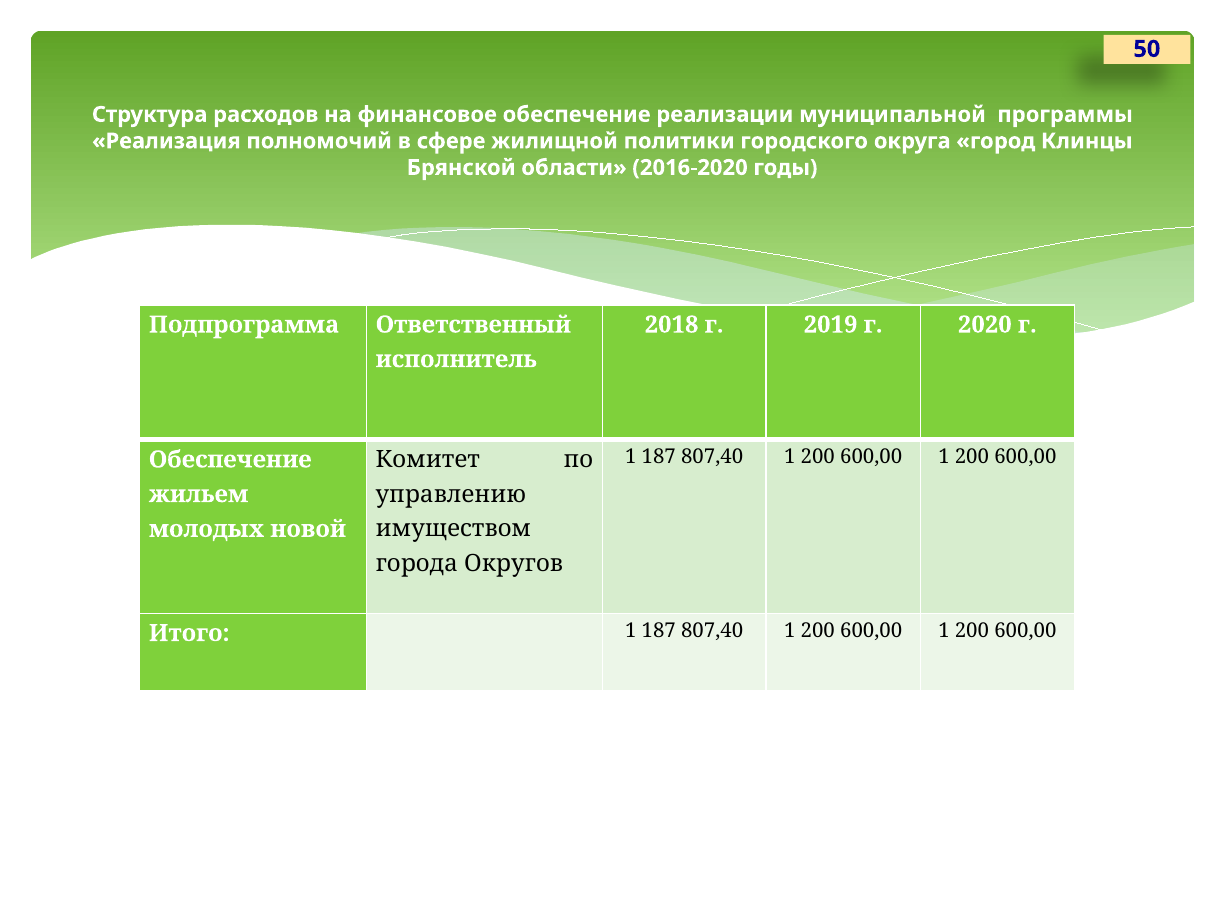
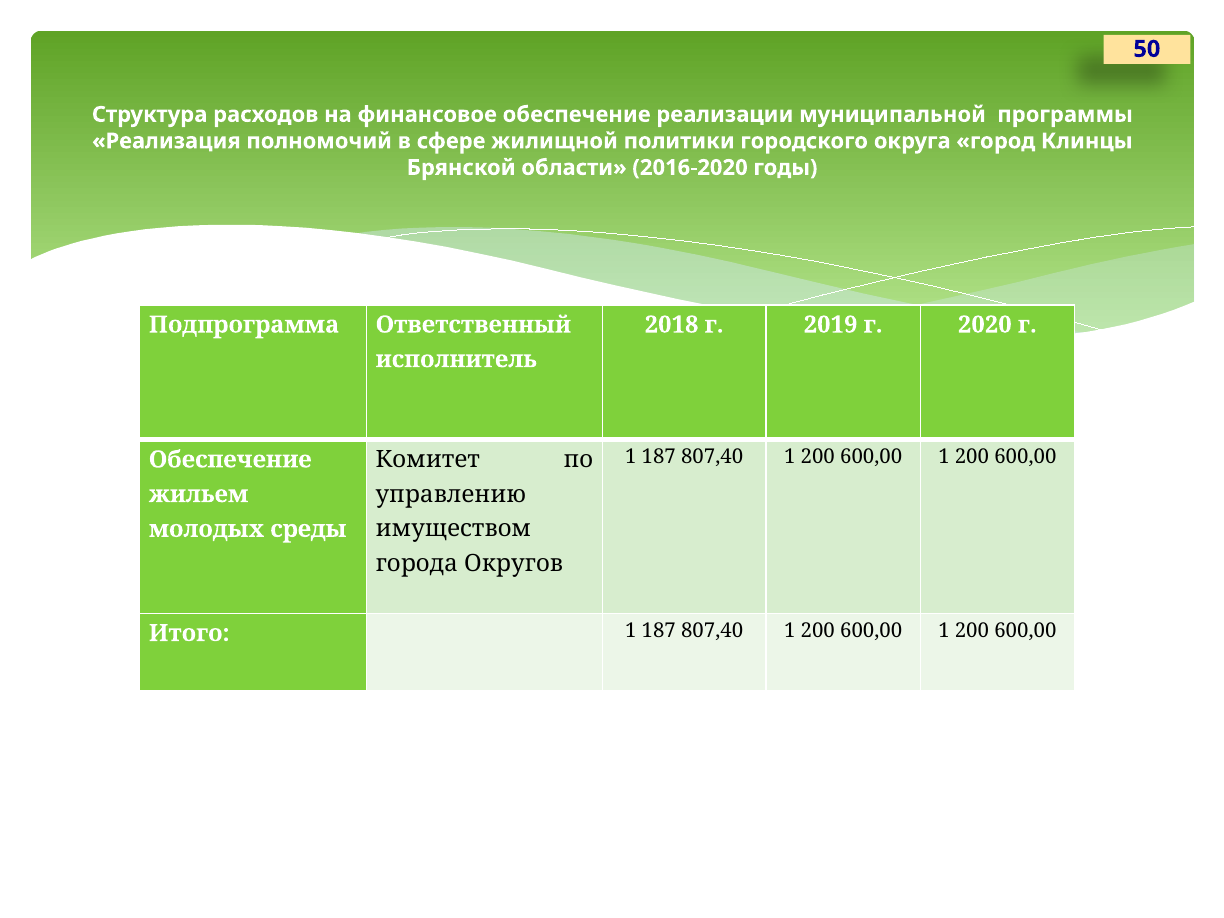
новой: новой -> среды
